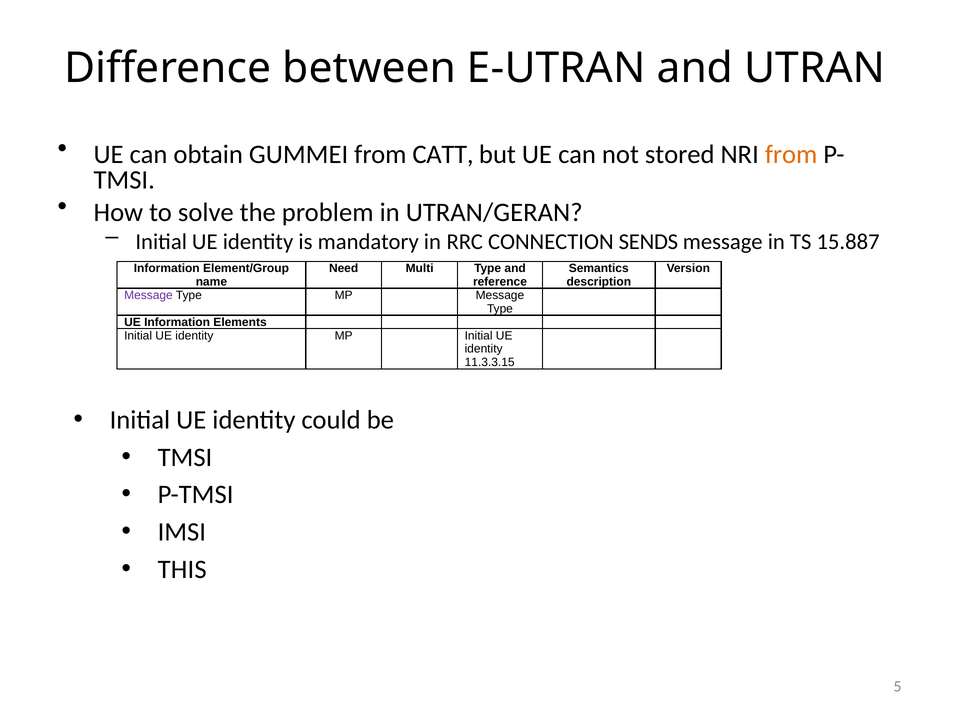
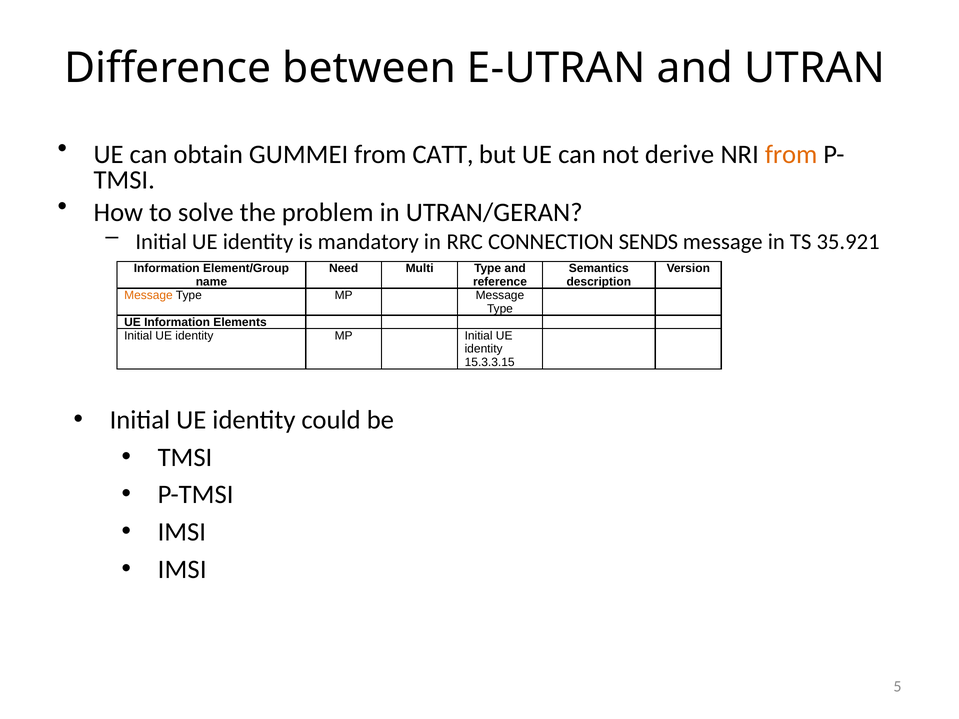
stored: stored -> derive
15.887: 15.887 -> 35.921
Message at (148, 295) colour: purple -> orange
11.3.3.15: 11.3.3.15 -> 15.3.3.15
THIS at (182, 569): THIS -> IMSI
